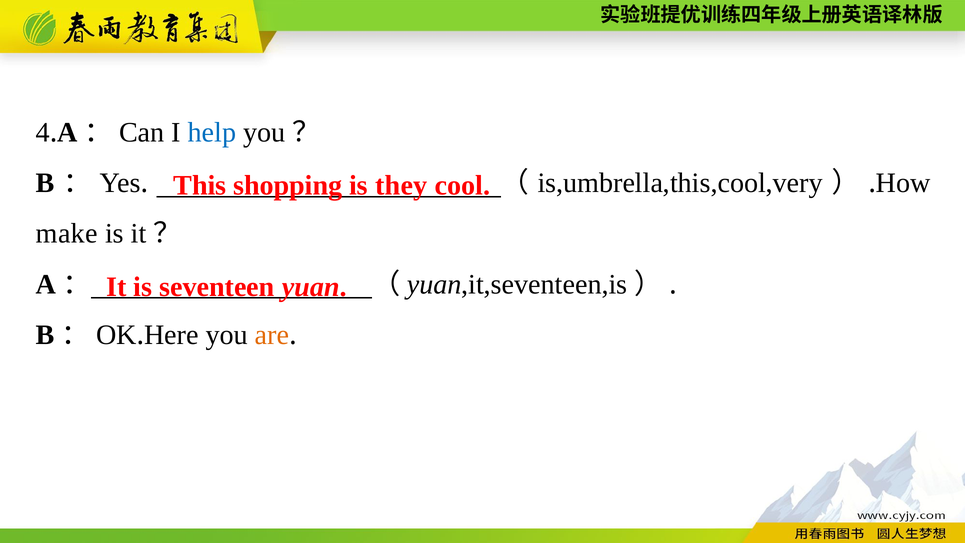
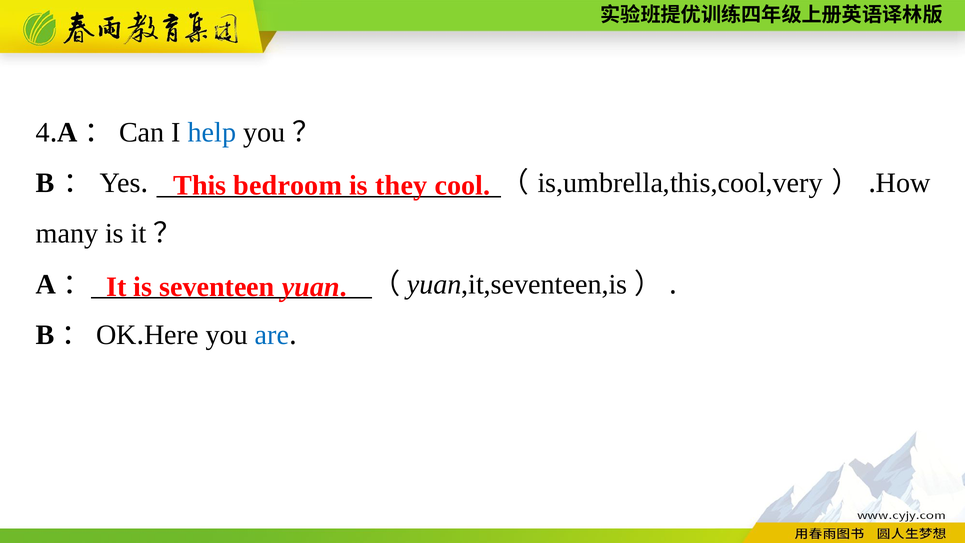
shopping: shopping -> bedroom
make: make -> many
are colour: orange -> blue
